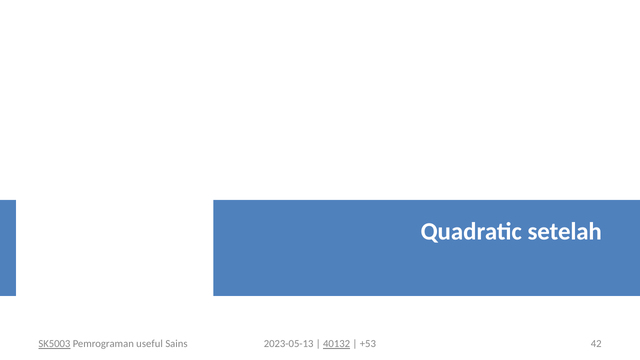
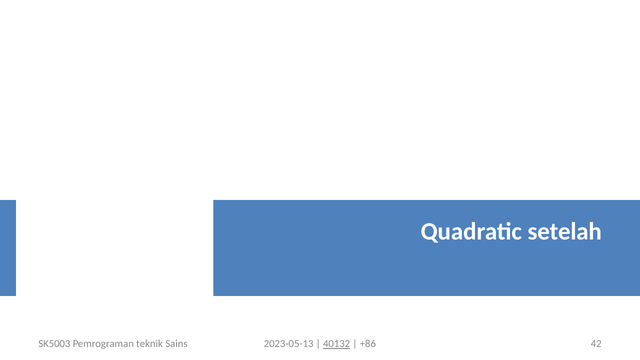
SK5003 underline: present -> none
useful: useful -> teknik
+53: +53 -> +86
